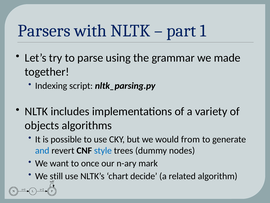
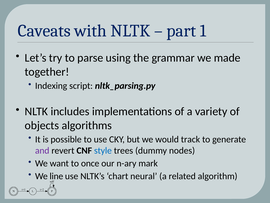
Parsers: Parsers -> Caveats
from: from -> track
and colour: blue -> purple
still: still -> line
decide: decide -> neural
